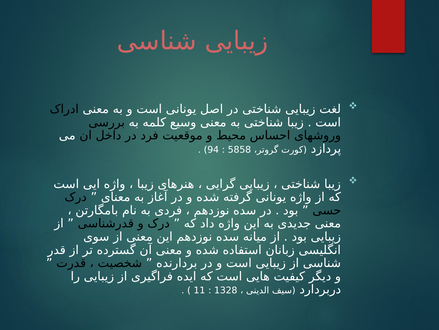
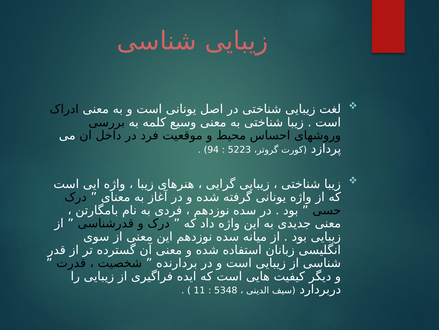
5858: 5858 -> 5223
1328: 1328 -> 5348
